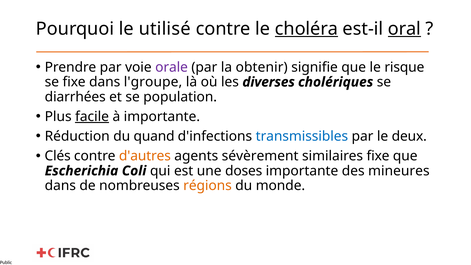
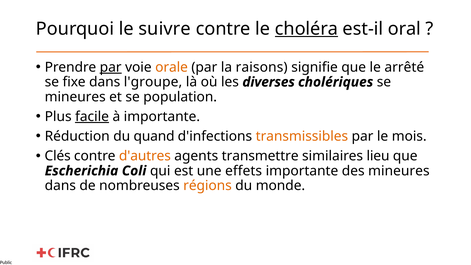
utilisé: utilisé -> suivre
oral underline: present -> none
par at (111, 67) underline: none -> present
orale colour: purple -> orange
obtenir: obtenir -> raisons
risque: risque -> arrêté
diarrhées at (75, 97): diarrhées -> mineures
transmissibles colour: blue -> orange
deux: deux -> mois
sévèrement: sévèrement -> transmettre
similaires fixe: fixe -> lieu
doses: doses -> effets
